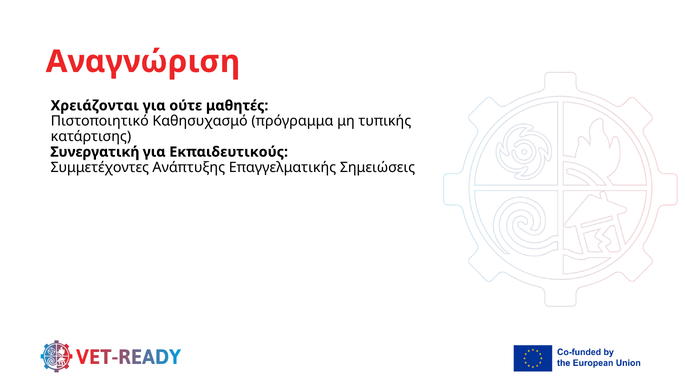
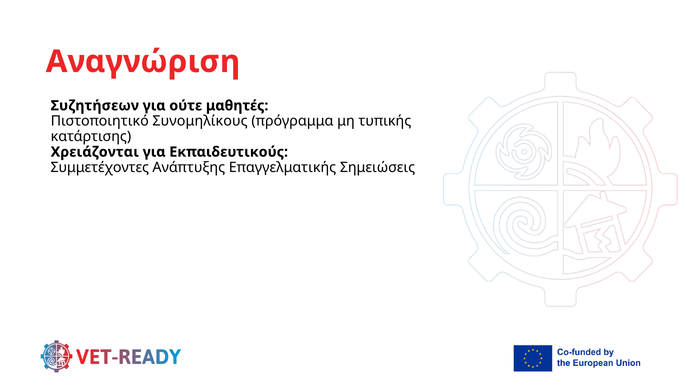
Χρειάζονται: Χρειάζονται -> Συζητήσεων
Καθησυχασμό: Καθησυχασμό -> Συνομηλίκους
Συνεργατική: Συνεργατική -> Χρειάζονται
